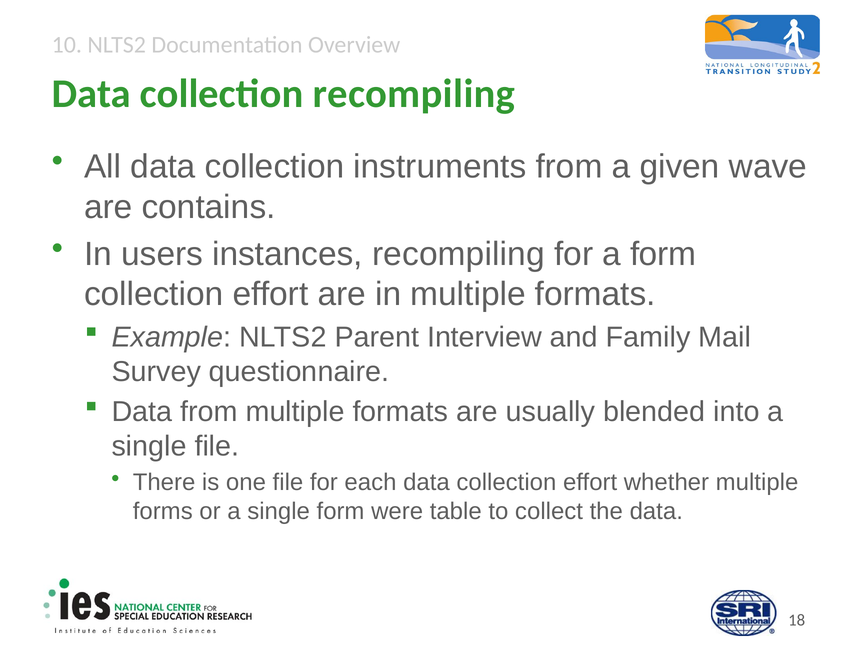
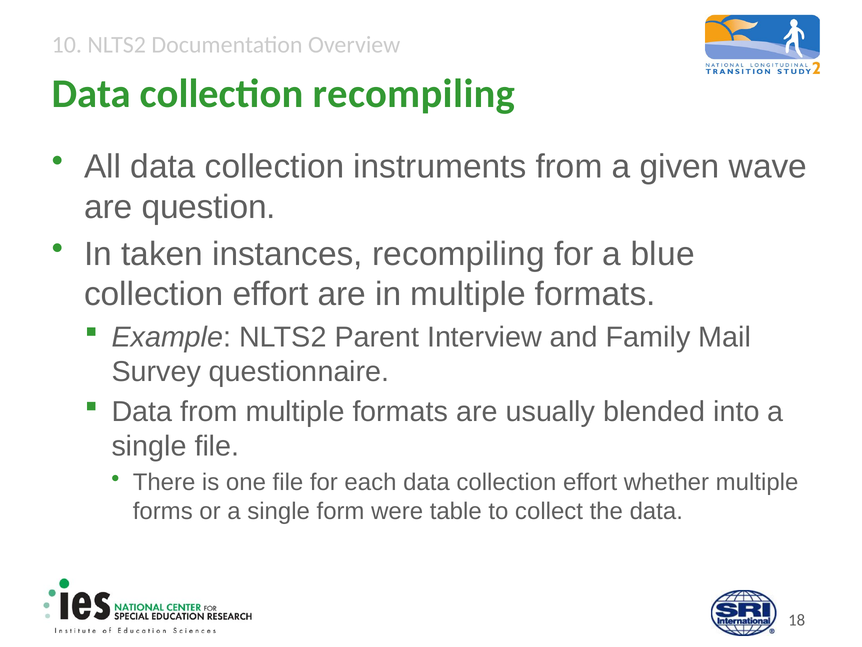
contains: contains -> question
users: users -> taken
a form: form -> blue
